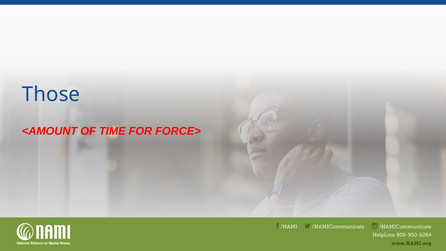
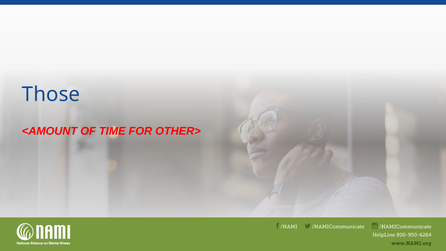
FORCE>: FORCE> -> OTHER>
